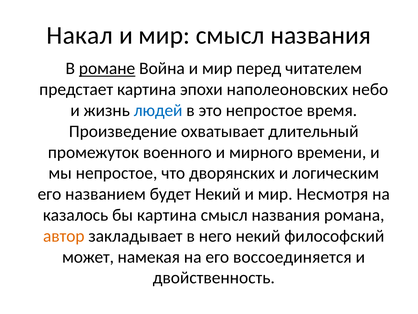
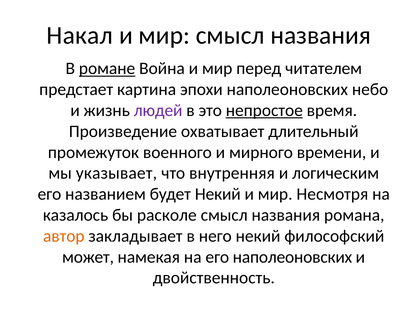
людей colour: blue -> purple
непростое at (264, 110) underline: none -> present
мы непростое: непростое -> указывает
дворянских: дворянских -> внутренняя
бы картина: картина -> расколе
его воссоединяется: воссоединяется -> наполеоновских
